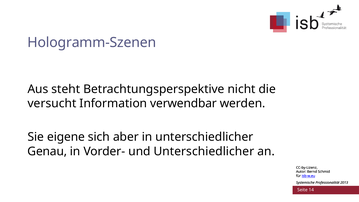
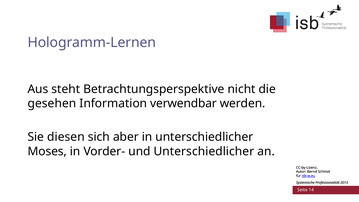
Hologramm-Szenen: Hologramm-Szenen -> Hologramm-Lernen
versucht: versucht -> gesehen
eigene: eigene -> diesen
Genau: Genau -> Moses
